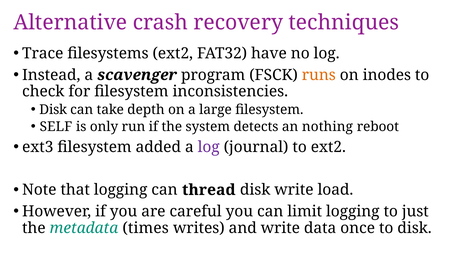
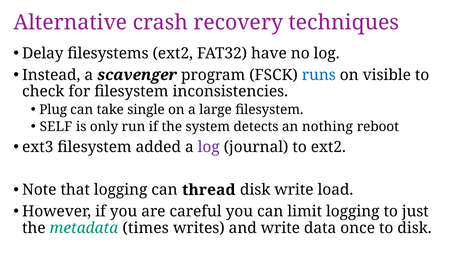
Trace: Trace -> Delay
runs colour: orange -> blue
inodes: inodes -> visible
Disk at (53, 110): Disk -> Plug
depth: depth -> single
